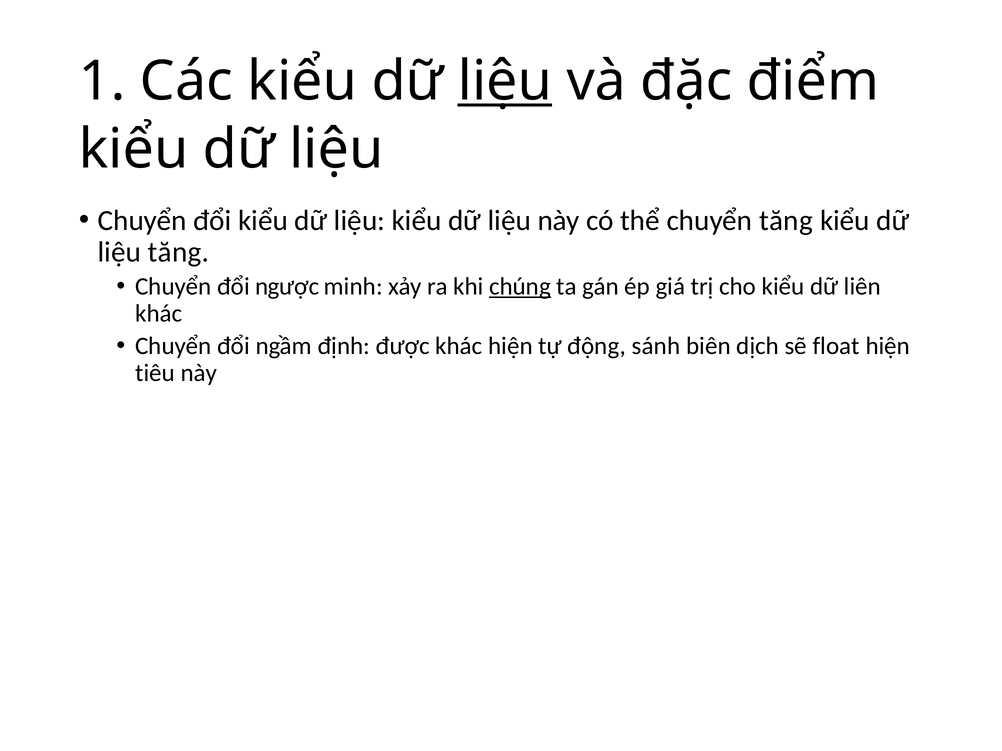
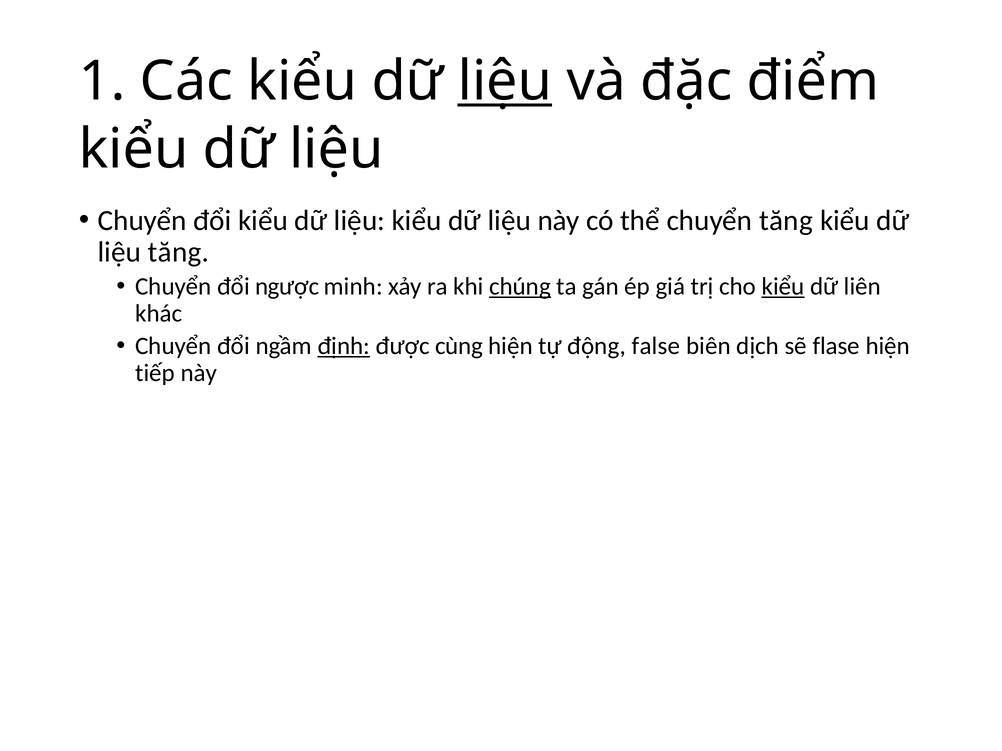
kiểu at (783, 287) underline: none -> present
định underline: none -> present
được khác: khác -> cùng
sánh: sánh -> false
float: float -> flase
tiêu: tiêu -> tiếp
